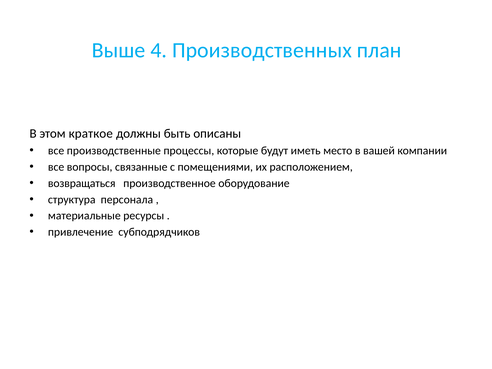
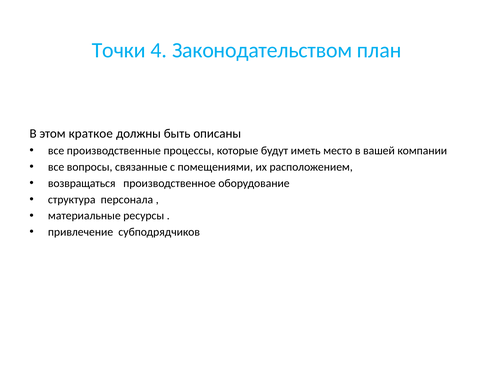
Выше: Выше -> Точки
Производственных: Производственных -> Законодательством
